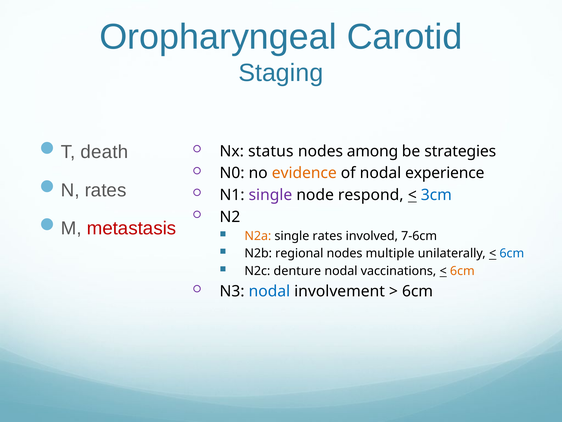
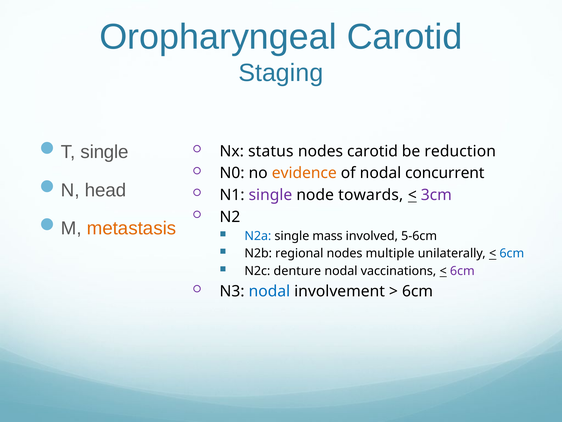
T death: death -> single
nodes among: among -> carotid
strategies: strategies -> reduction
experience: experience -> concurrent
N rates: rates -> head
respond: respond -> towards
3cm colour: blue -> purple
metastasis colour: red -> orange
N2a colour: orange -> blue
single rates: rates -> mass
7-6cm: 7-6cm -> 5-6cm
6cm at (462, 271) colour: orange -> purple
